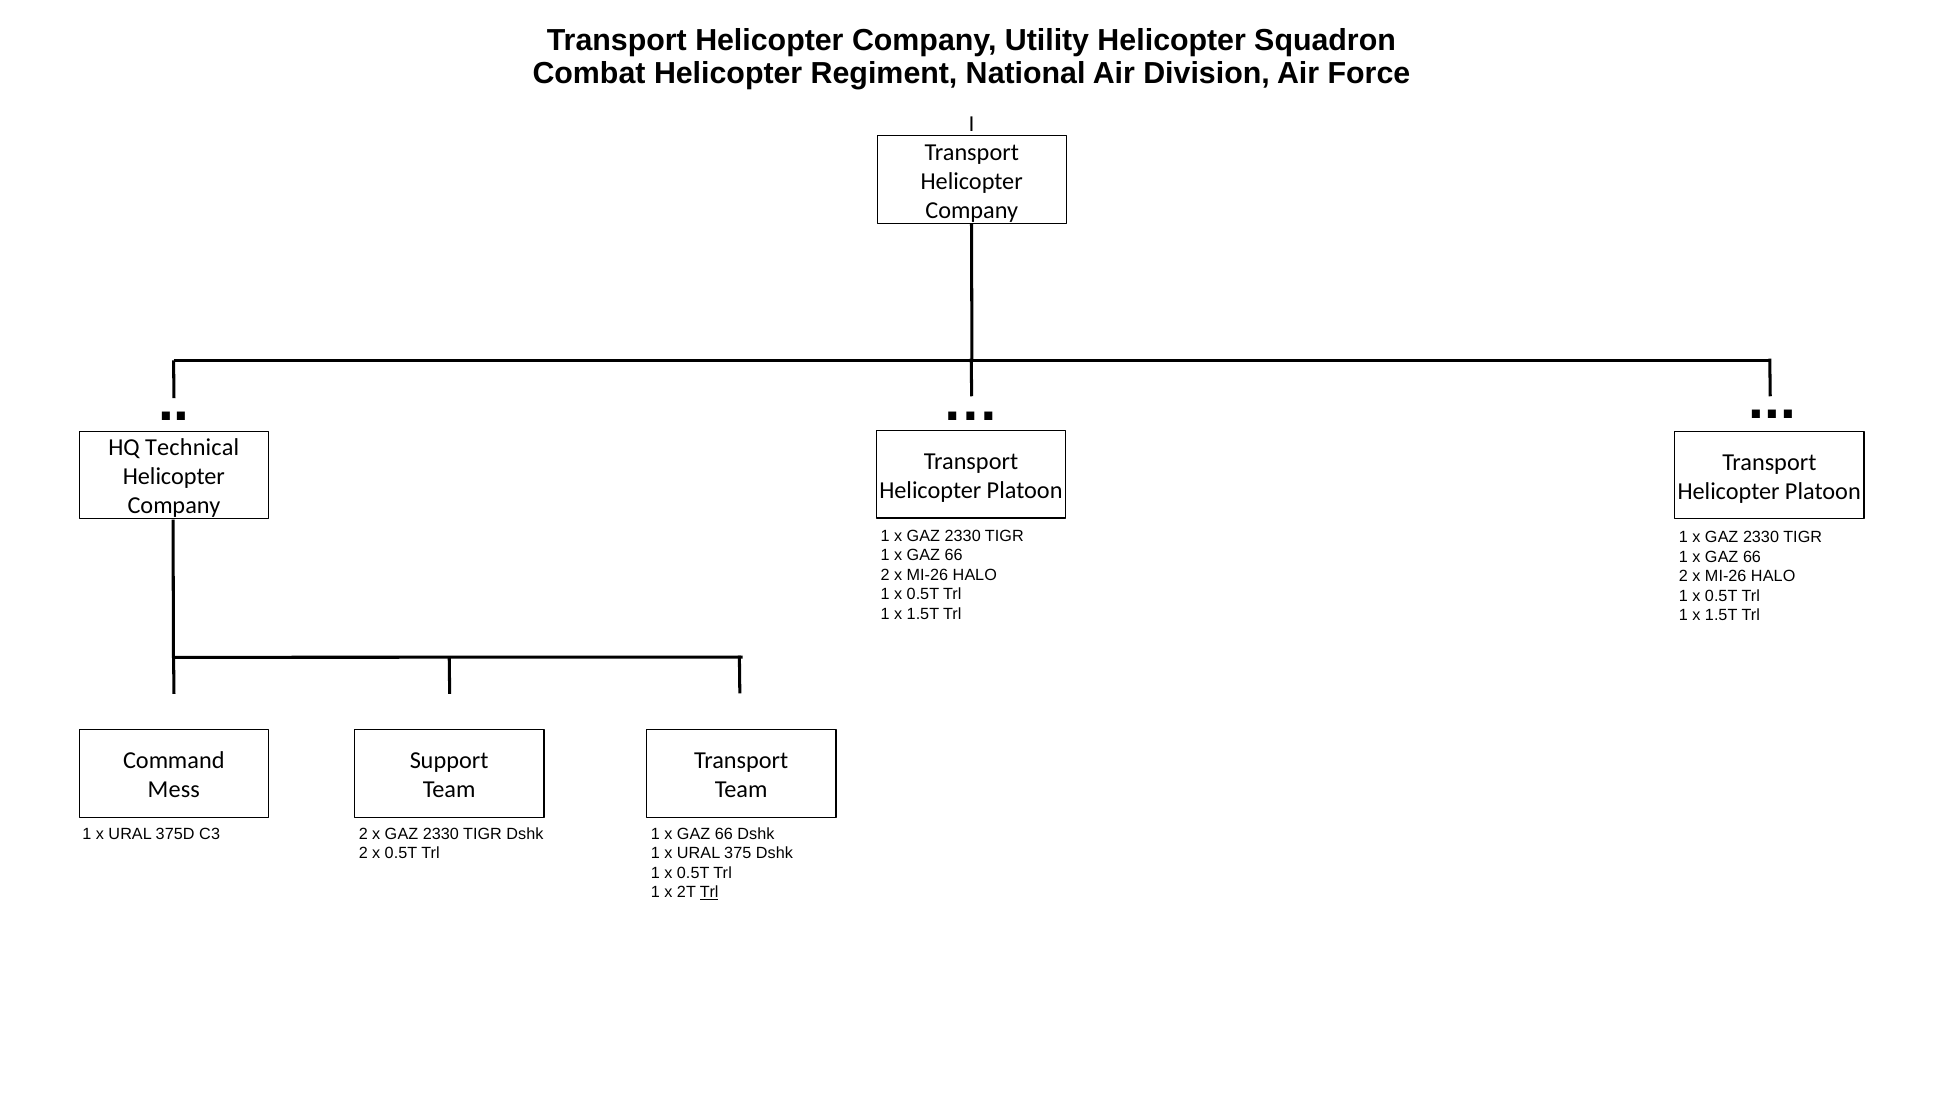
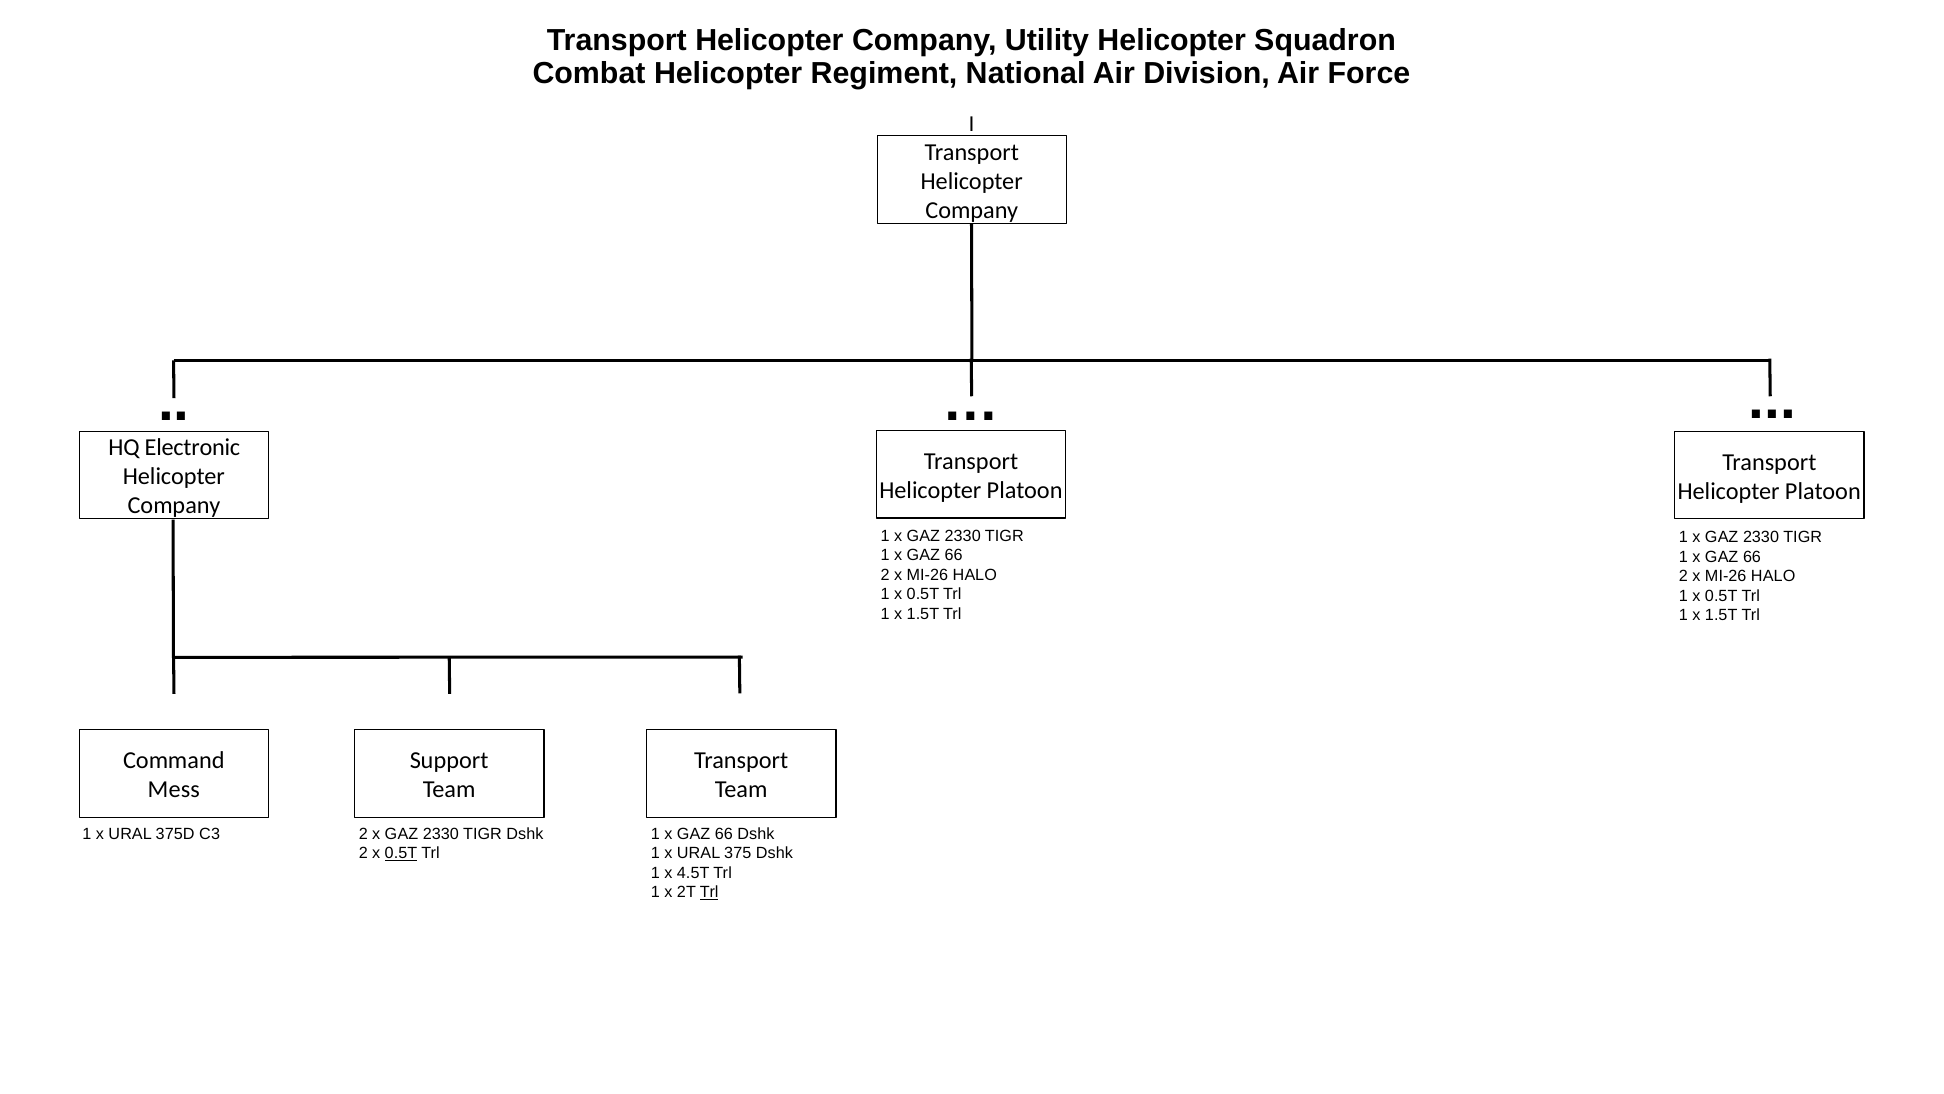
Technical: Technical -> Electronic
0.5T at (401, 853) underline: none -> present
0.5T at (693, 872): 0.5T -> 4.5T
